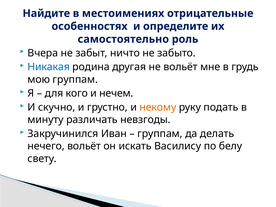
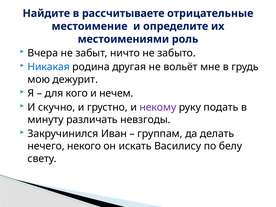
местоимениях: местоимениях -> рассчитываете
особенностях: особенностях -> местоимение
самостоятельно: самостоятельно -> местоимениями
мою группам: группам -> дежурит
некому colour: orange -> purple
нечего вольёт: вольёт -> некого
